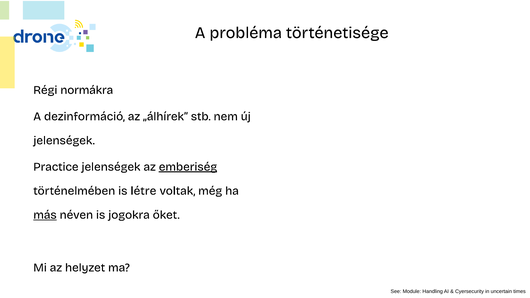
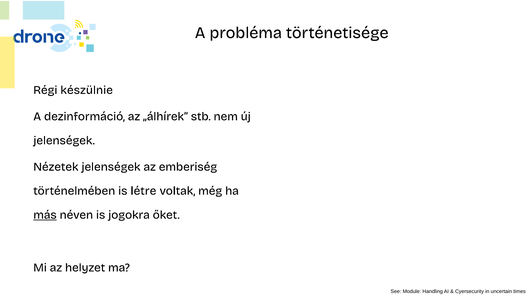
normákra: normákra -> készülnie
Practice: Practice -> Nézetek
emberiség underline: present -> none
